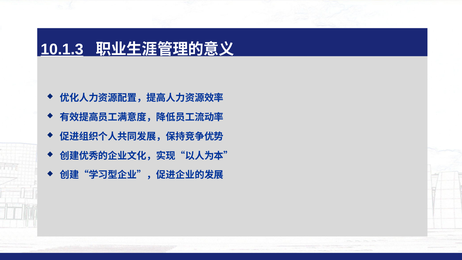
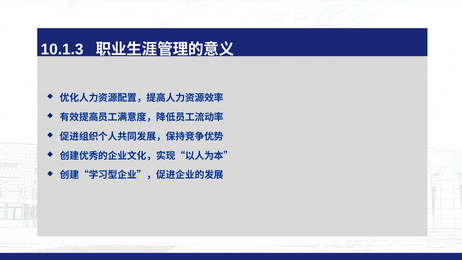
10.1.3 underline: present -> none
